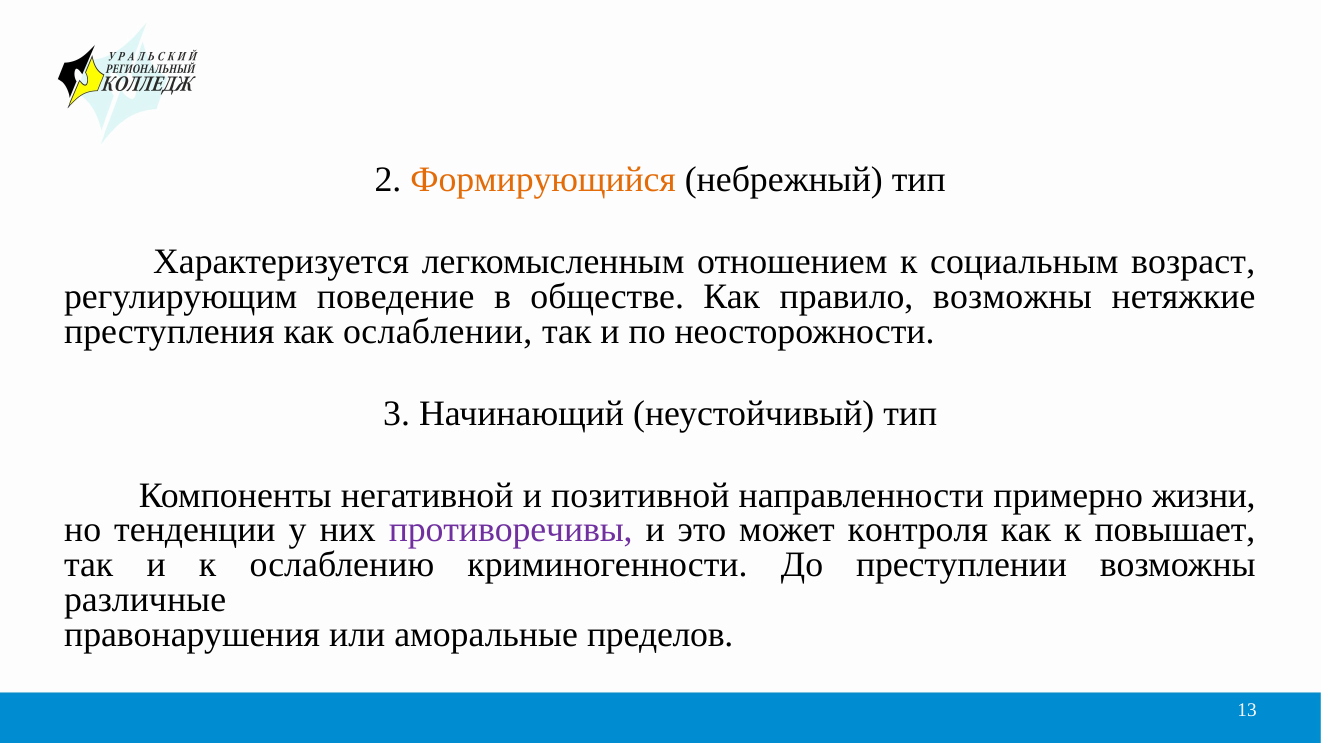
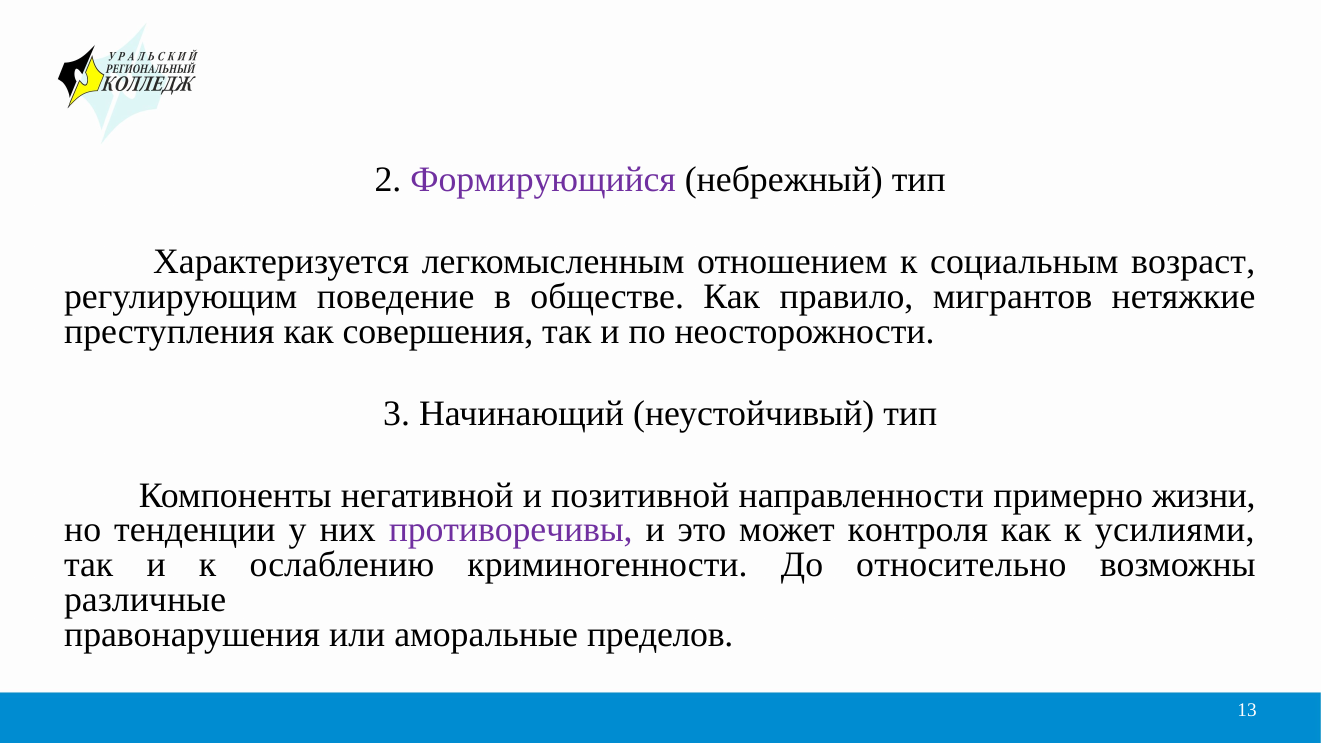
Формирующийся colour: orange -> purple
правило возможны: возможны -> мигрантов
ослаблении: ослаблении -> совершения
повышает: повышает -> усилиями
преступлении: преступлении -> относительно
